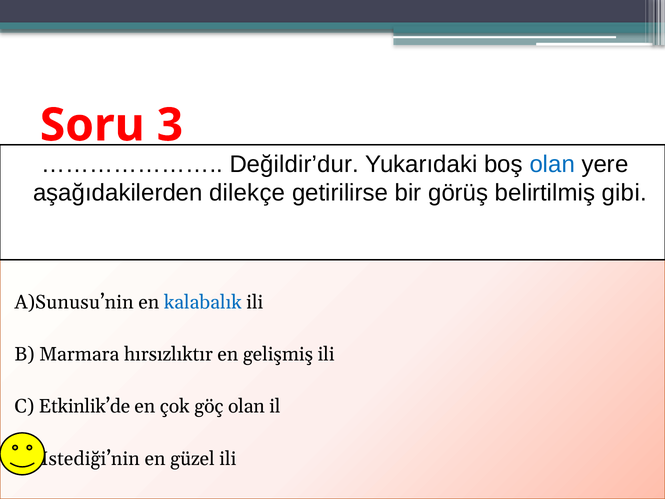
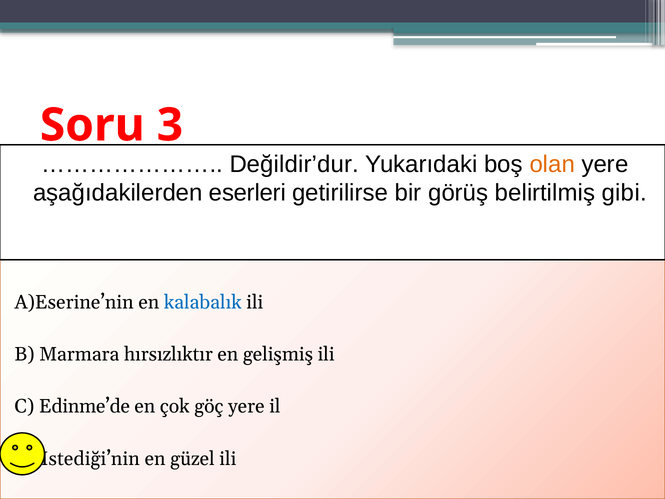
olan at (552, 164) colour: blue -> orange
dilekçe: dilekçe -> eserleri
A)Sunusu’nin: A)Sunusu’nin -> A)Eserine’nin
Etkinlik’de: Etkinlik’de -> Edinme’de
göç olan: olan -> yere
